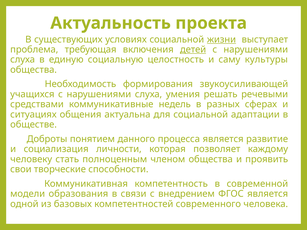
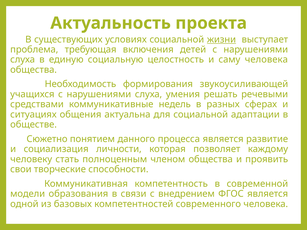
детей underline: present -> none
саму культуры: культуры -> человека
Доброты: Доброты -> Сюжетно
